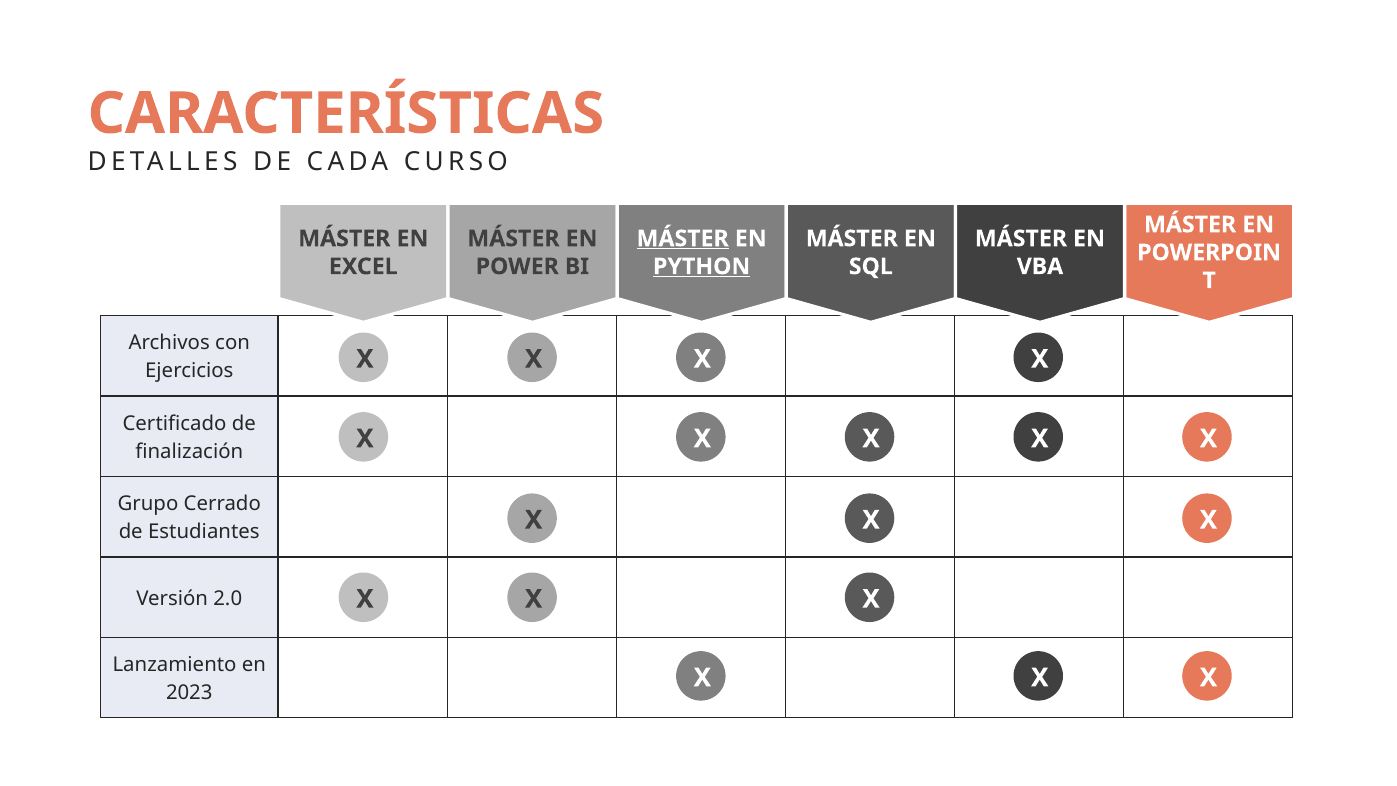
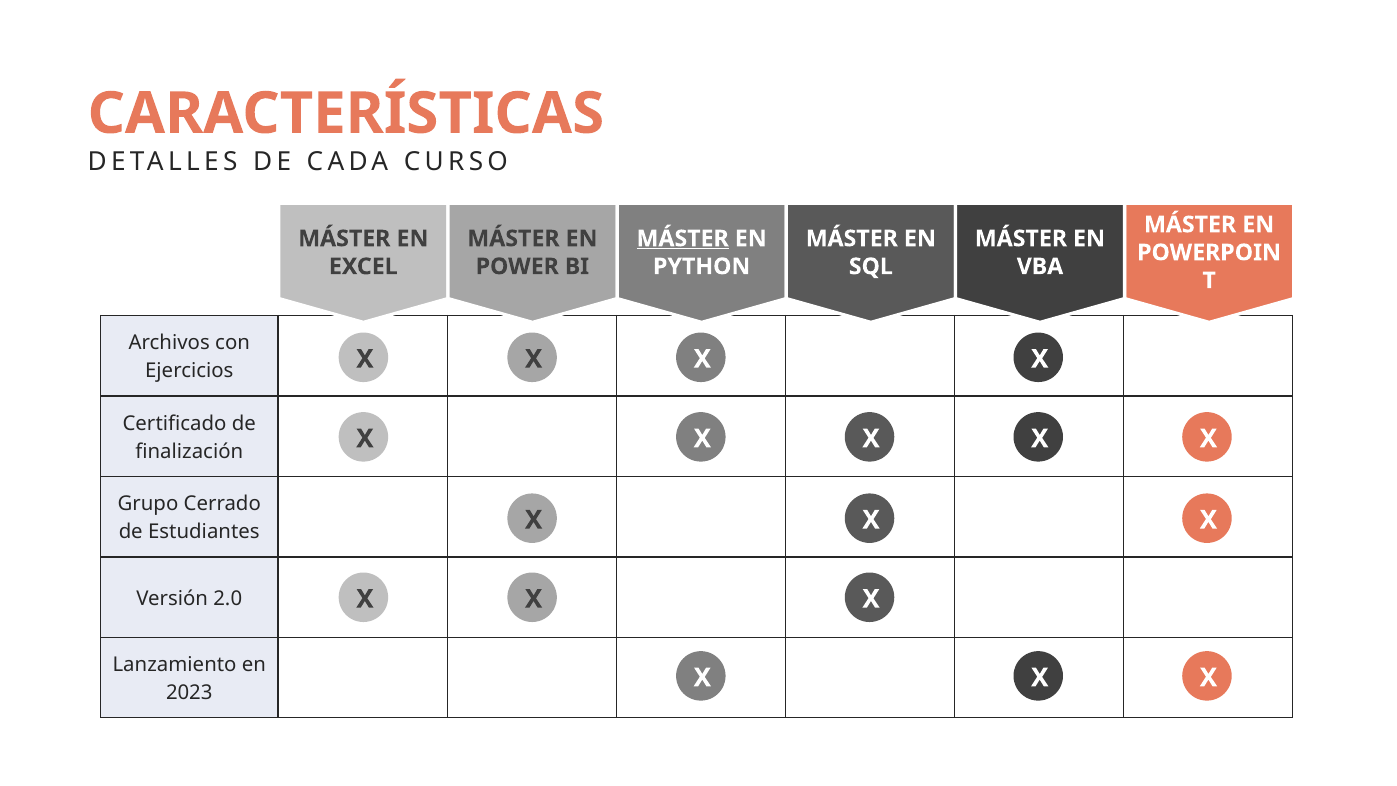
PYTHON underline: present -> none
